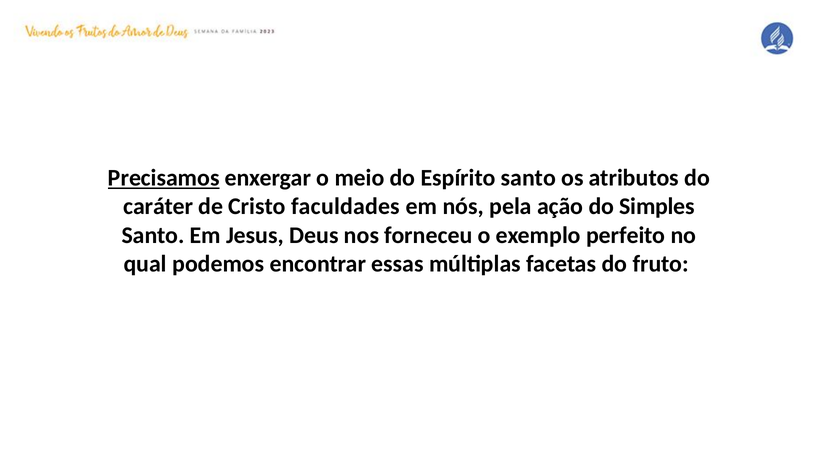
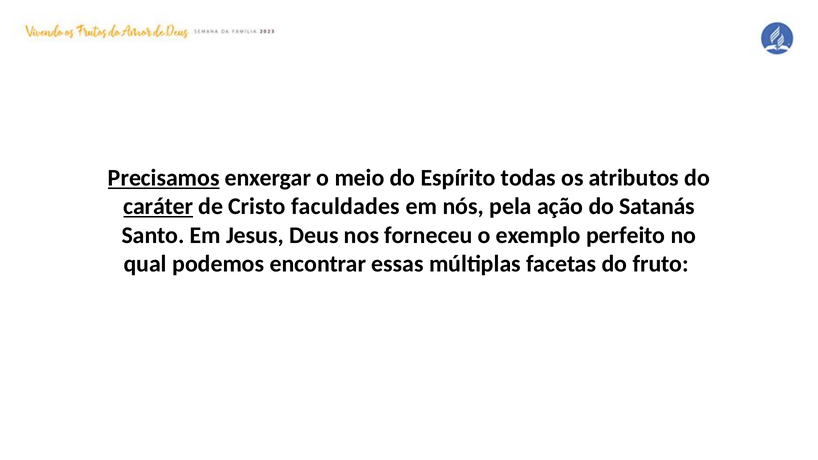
Espírito santo: santo -> todas
caráter underline: none -> present
Simples: Simples -> Satanás
